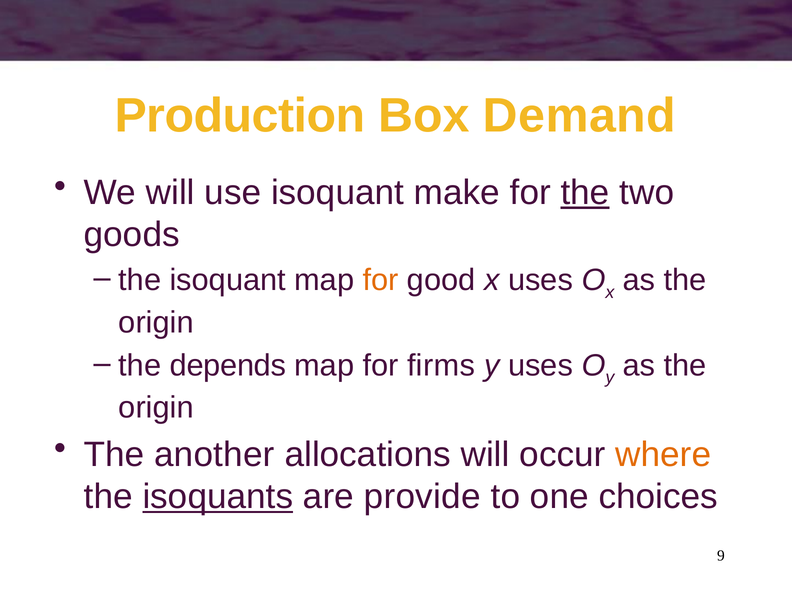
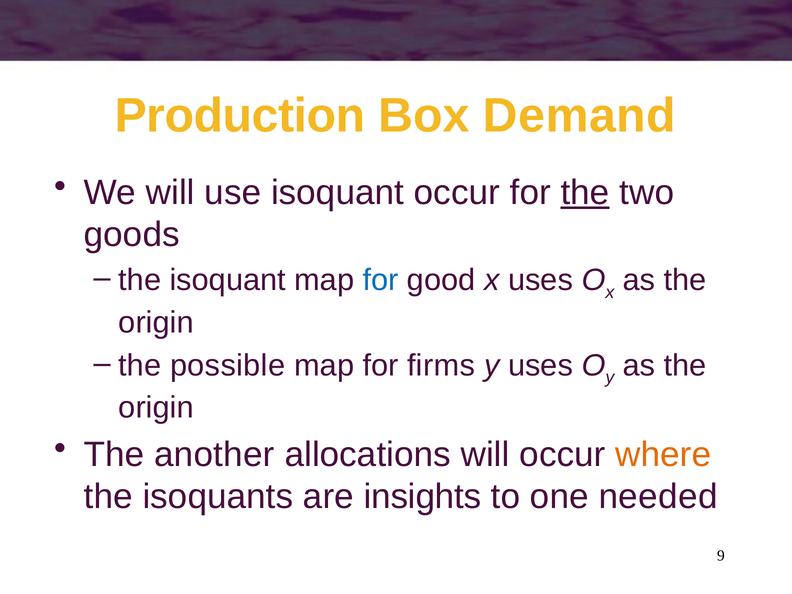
isoquant make: make -> occur
for at (381, 280) colour: orange -> blue
depends: depends -> possible
isoquants underline: present -> none
provide: provide -> insights
choices: choices -> needed
